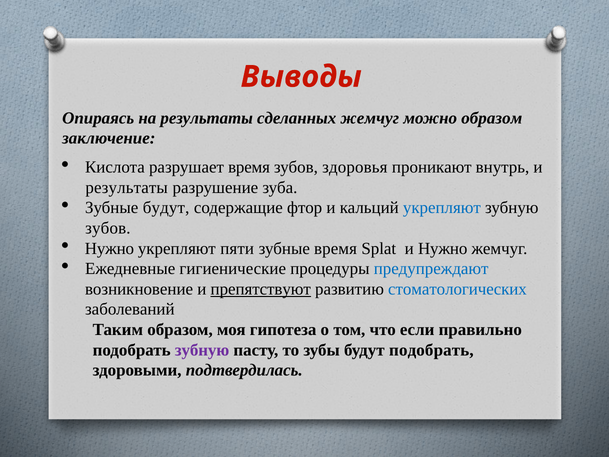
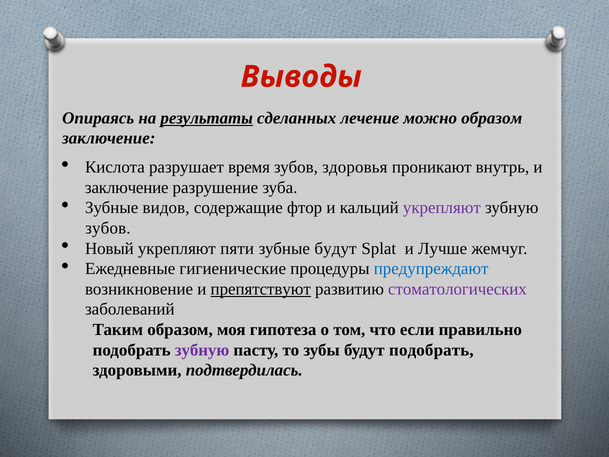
результаты at (207, 118) underline: none -> present
сделанных жемчуг: жемчуг -> лечение
результаты at (127, 187): результаты -> заключение
Зубные будут: будут -> видов
укрепляют at (442, 208) colour: blue -> purple
Нужно at (109, 248): Нужно -> Новый
зубные время: время -> будут
и Нужно: Нужно -> Лучше
стоматологических colour: blue -> purple
